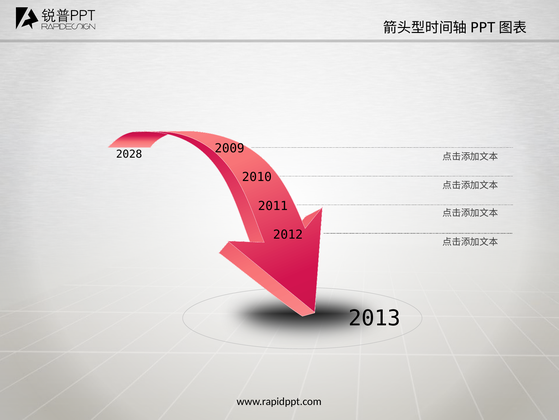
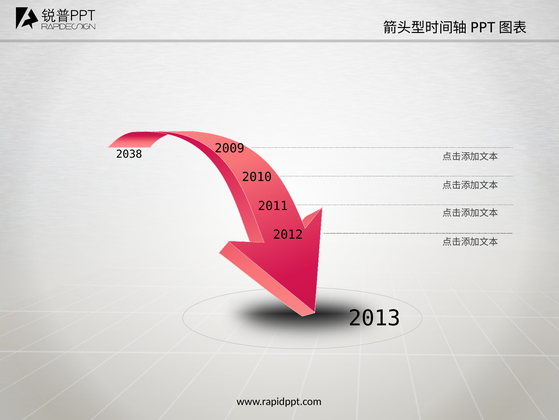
2028: 2028 -> 2038
